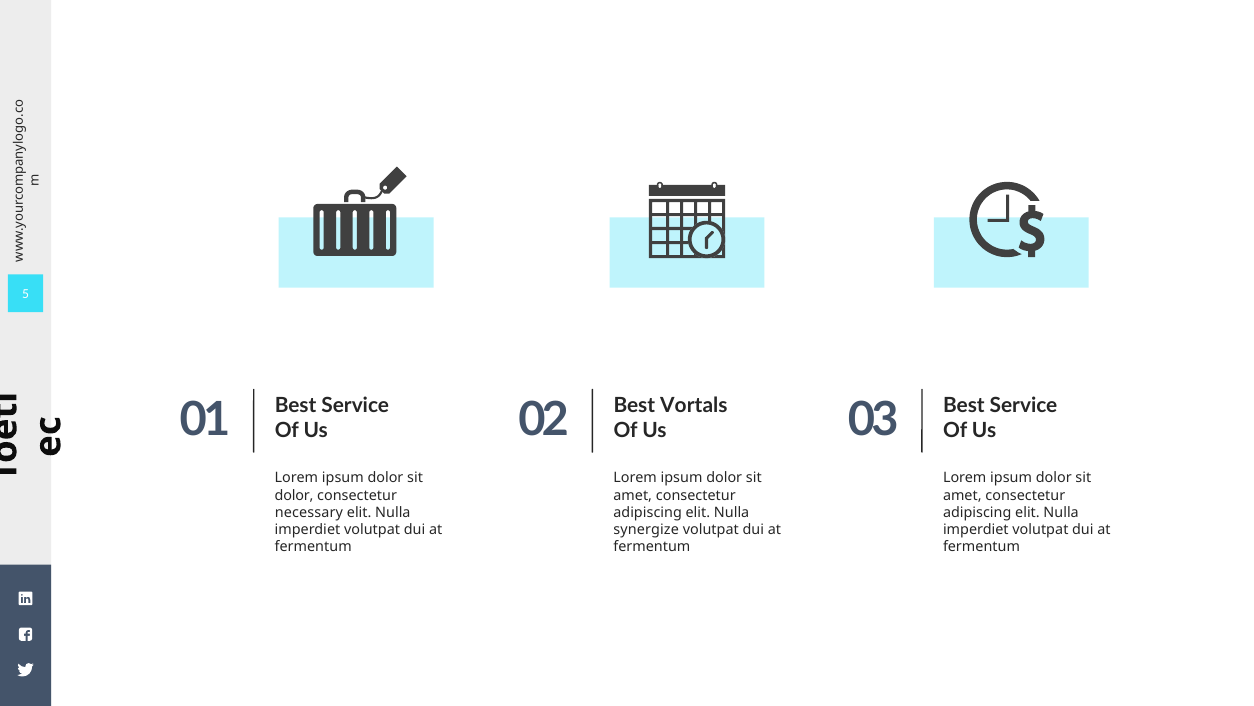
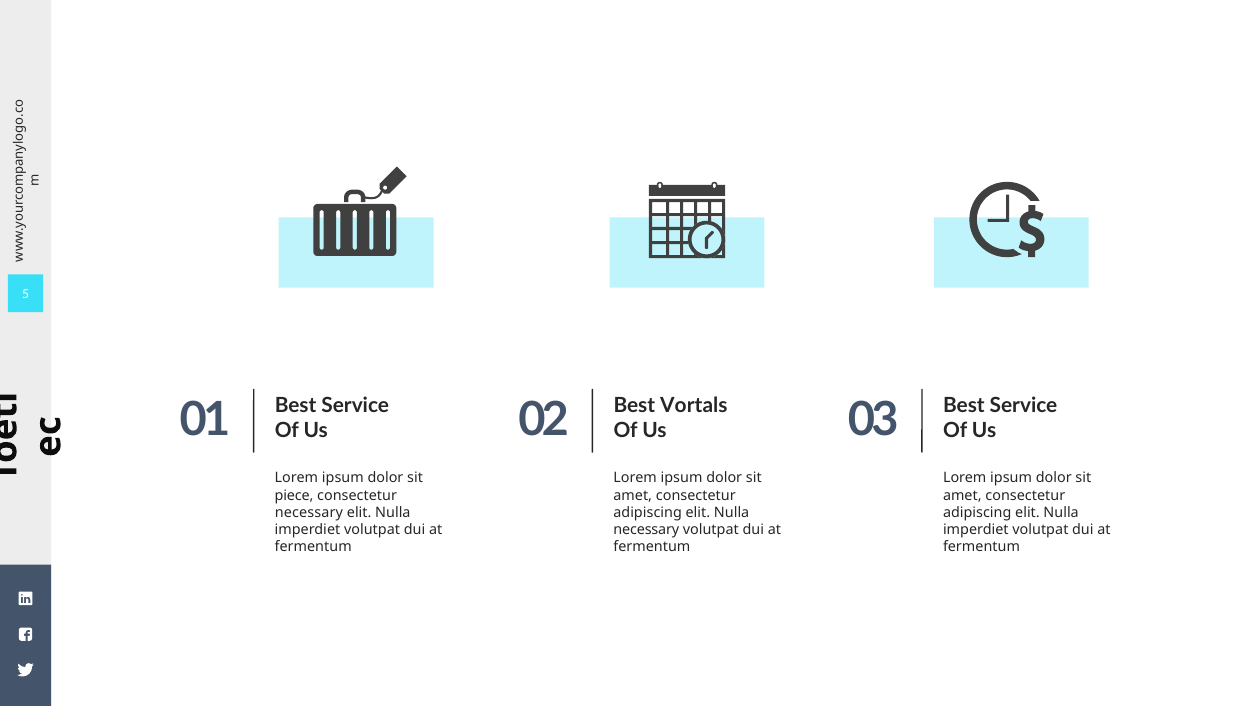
dolor at (294, 495): dolor -> piece
synergize at (646, 529): synergize -> necessary
